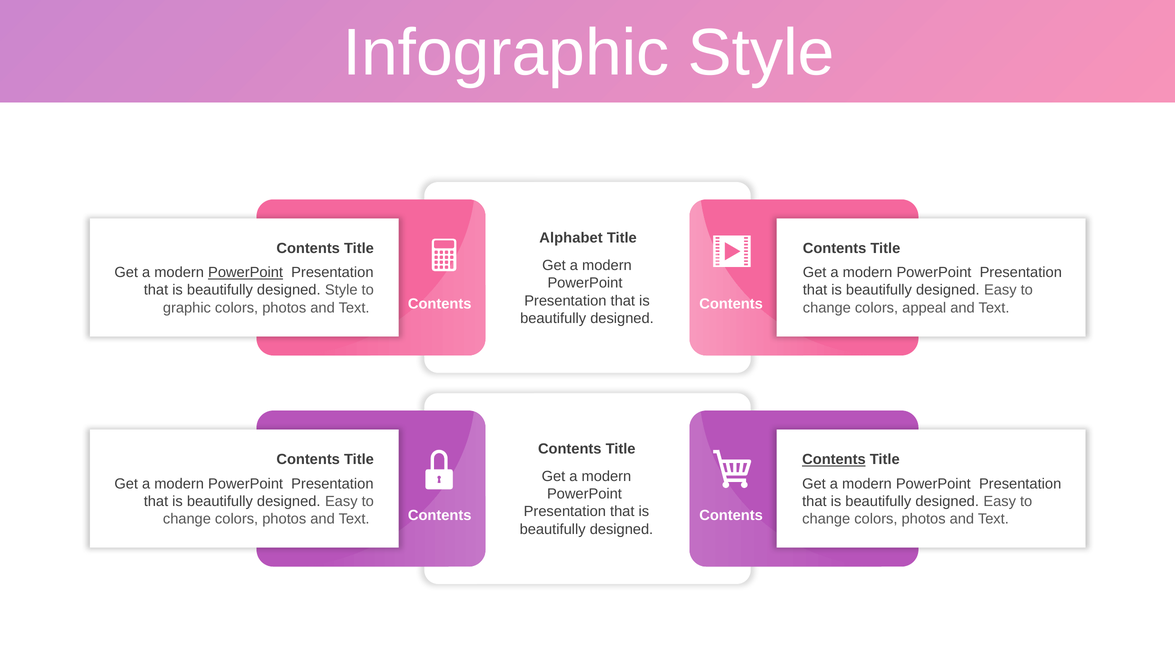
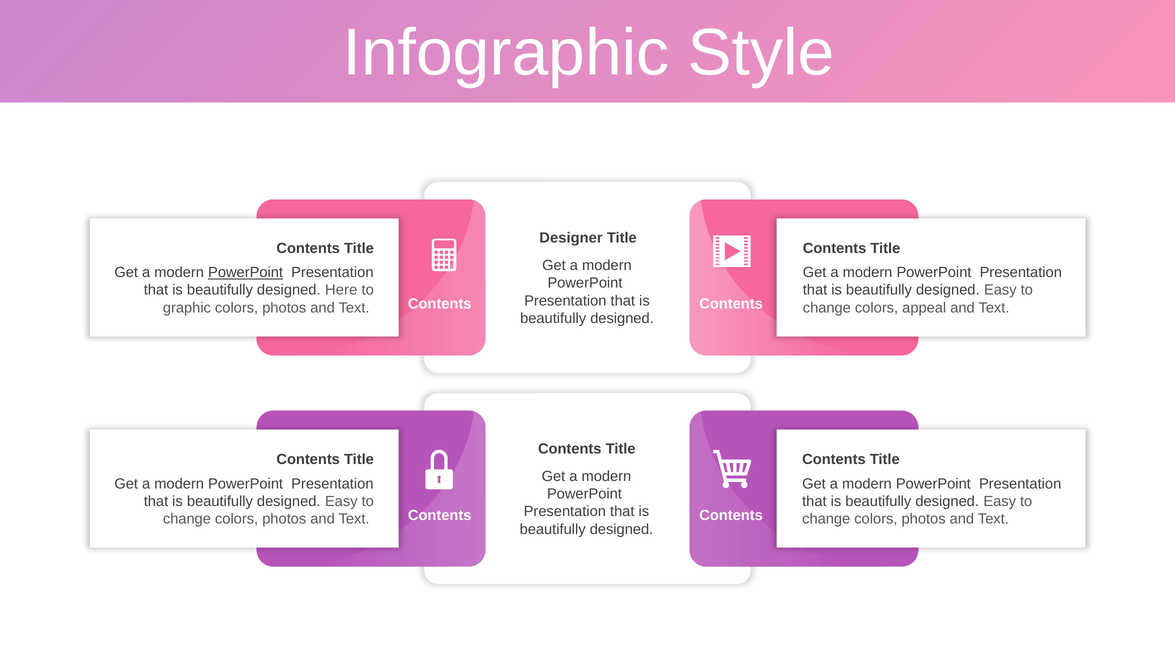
Alphabet: Alphabet -> Designer
designed Style: Style -> Here
Contents at (834, 460) underline: present -> none
